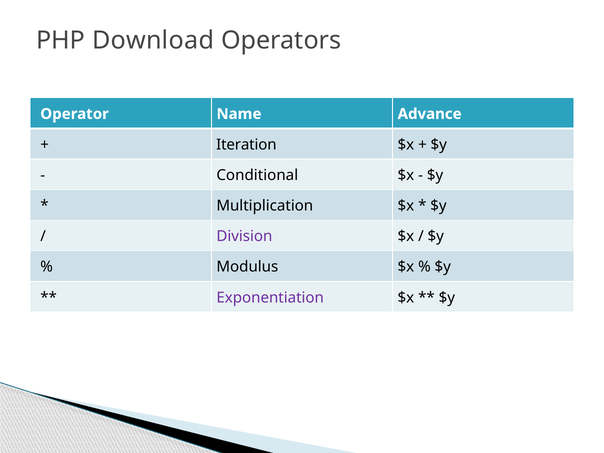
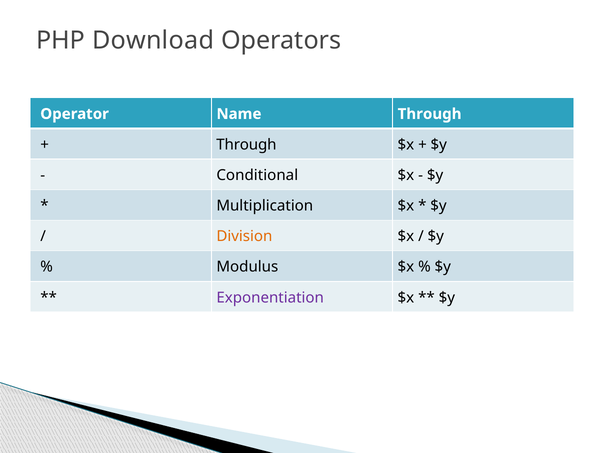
Name Advance: Advance -> Through
Iteration at (246, 145): Iteration -> Through
Division colour: purple -> orange
